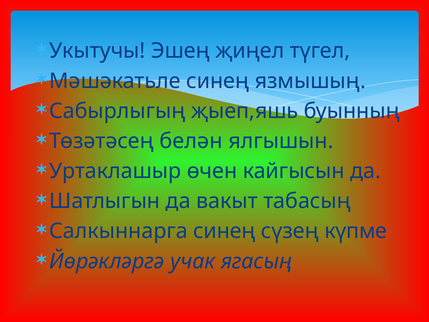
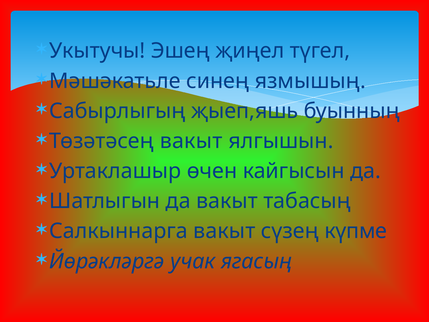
Төзәтәсең белән: белән -> вакыт
Салкыннарга синең: синең -> вакыт
